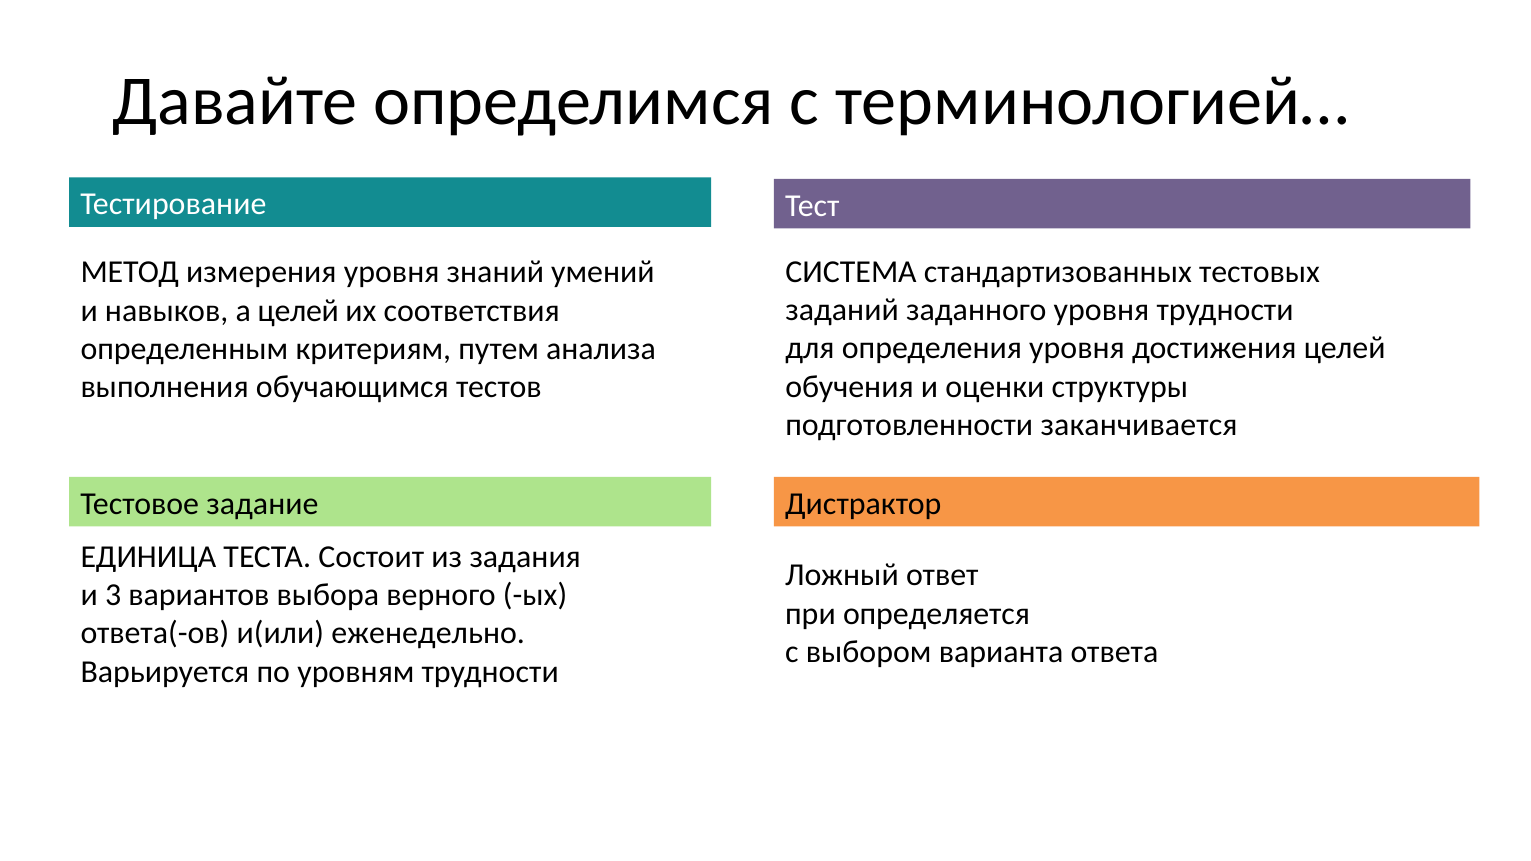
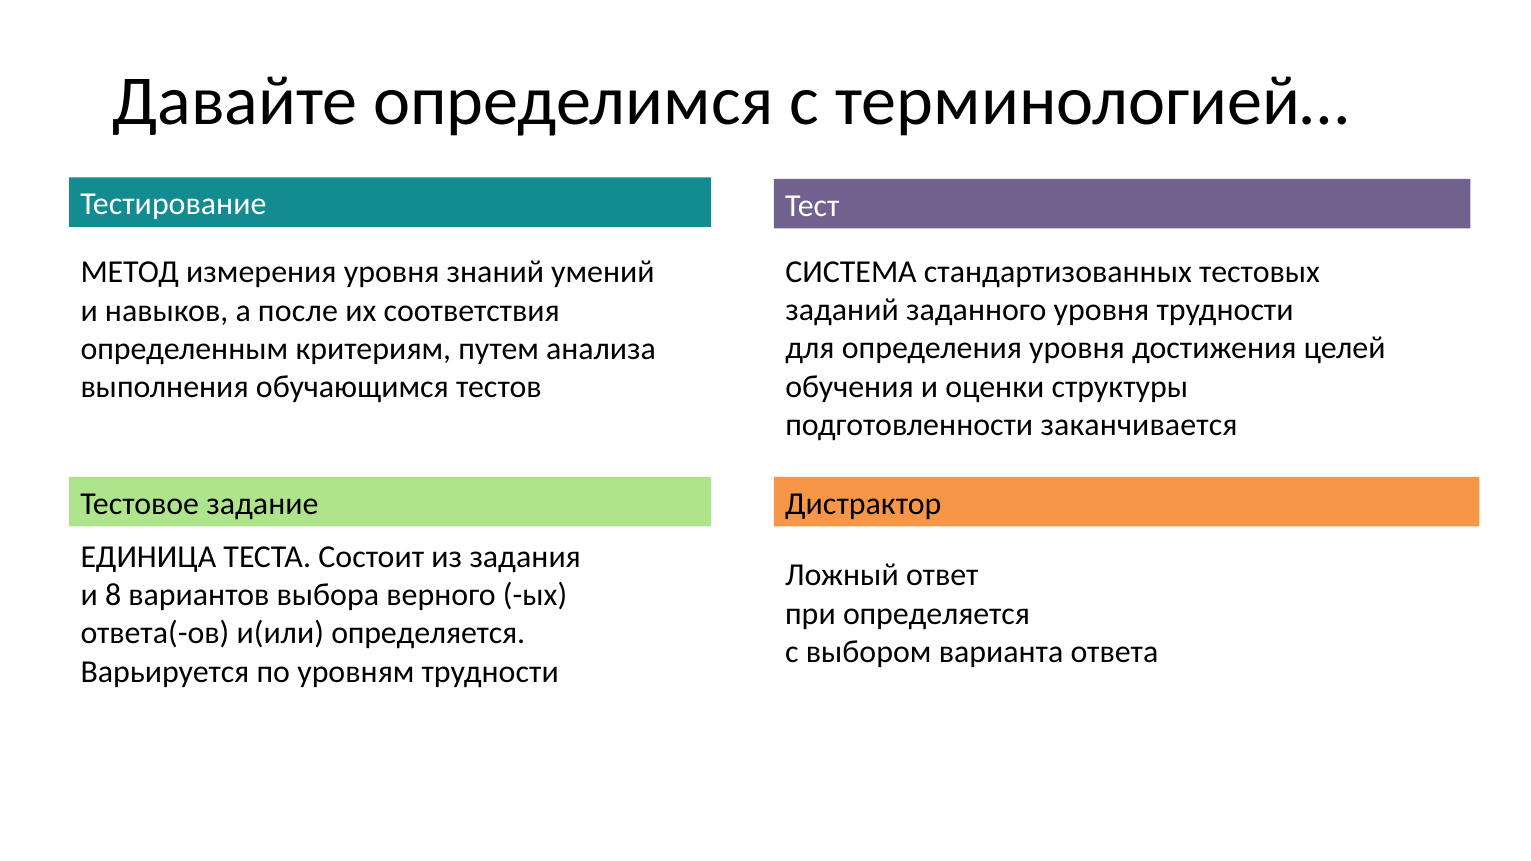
а целей: целей -> после
3: 3 -> 8
и(или еженедельно: еженедельно -> определяется
